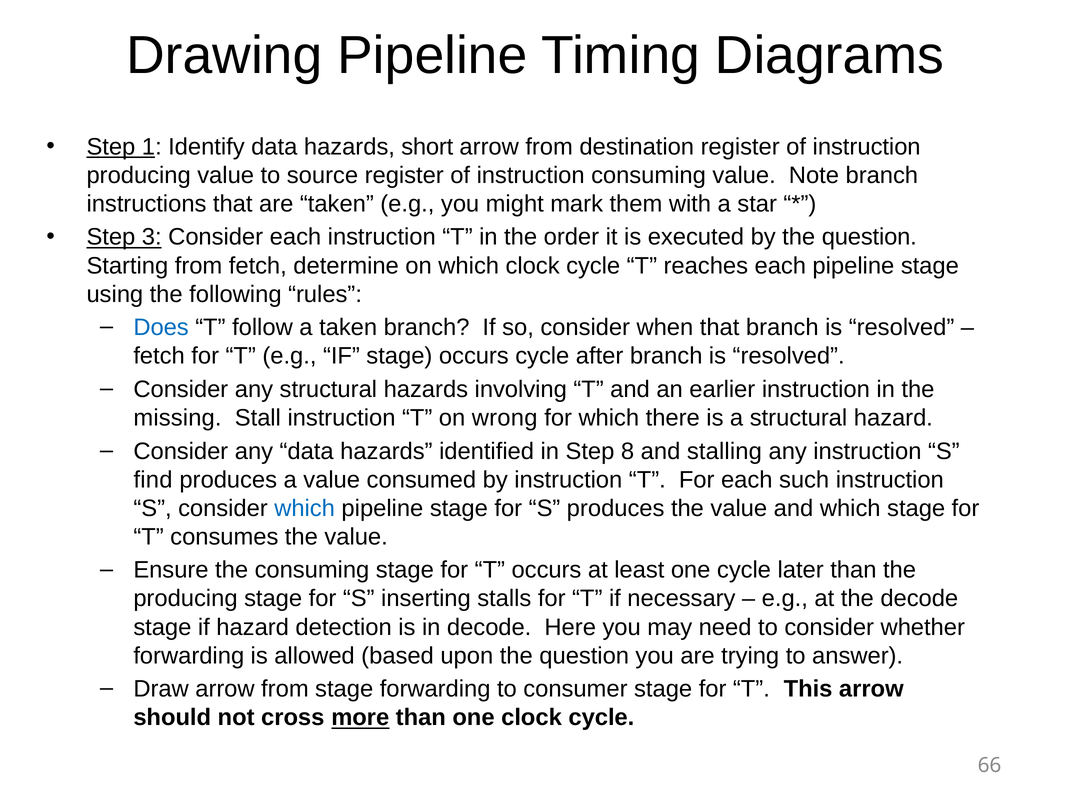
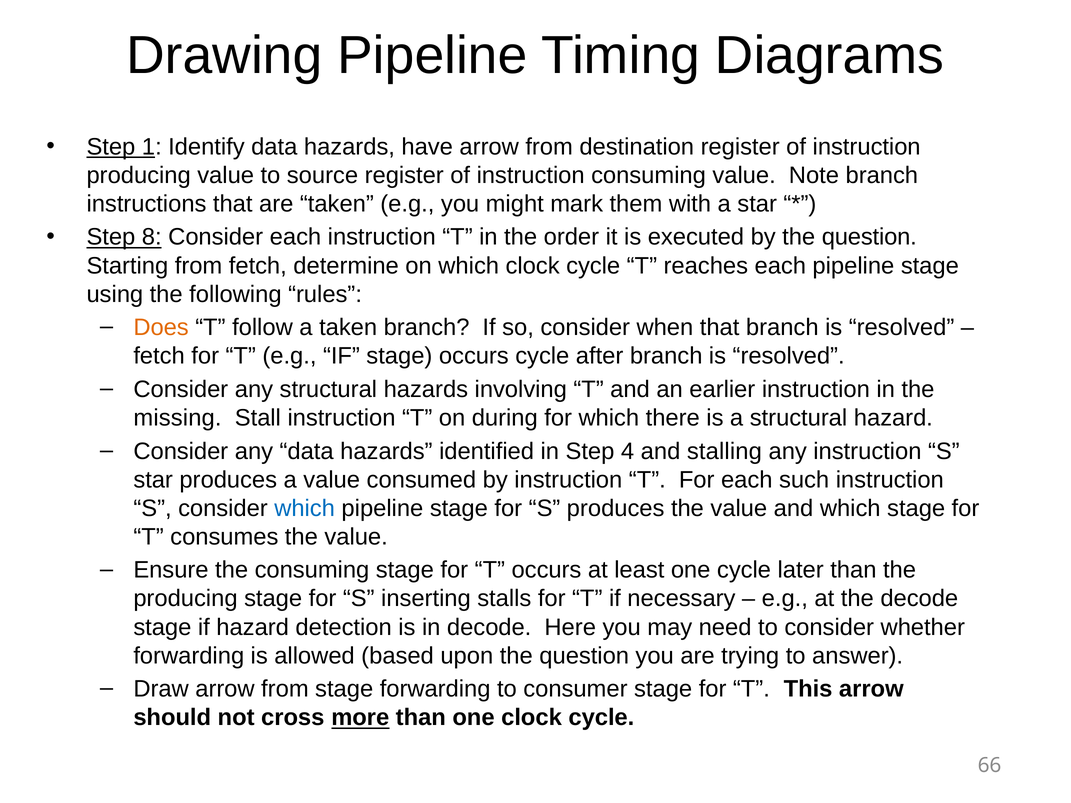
short: short -> have
3: 3 -> 8
Does colour: blue -> orange
wrong: wrong -> during
8: 8 -> 4
find at (153, 480): find -> star
